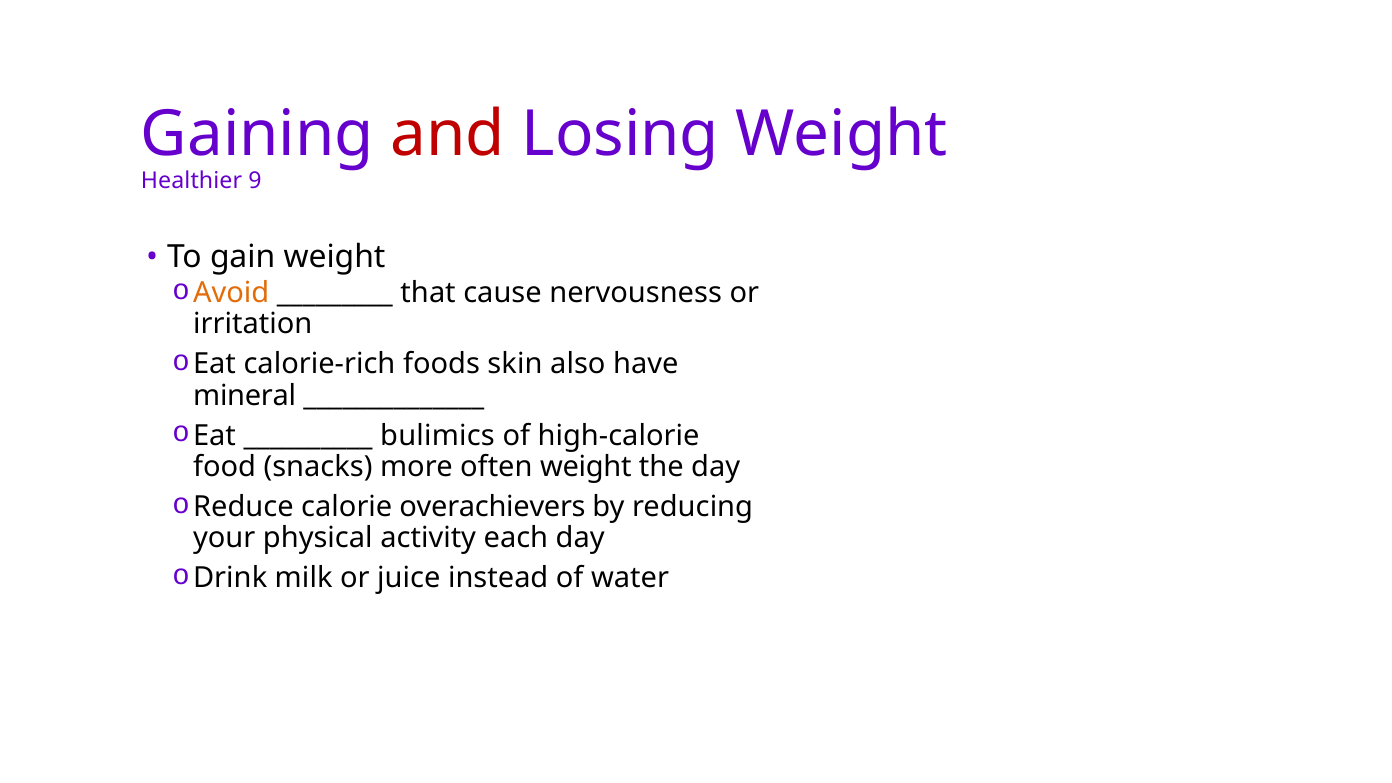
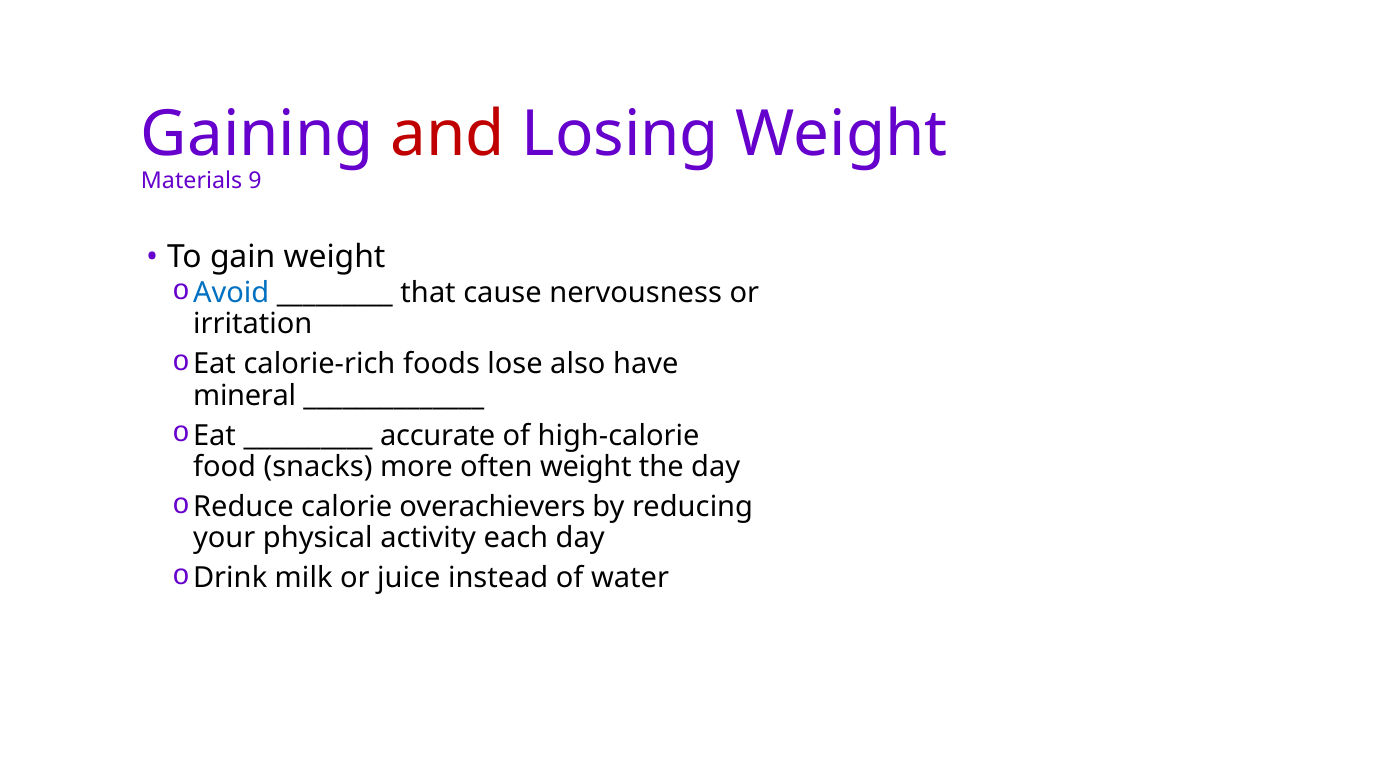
Healthier: Healthier -> Materials
Avoid colour: orange -> blue
skin: skin -> lose
bulimics: bulimics -> accurate
